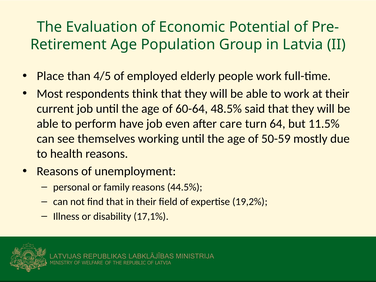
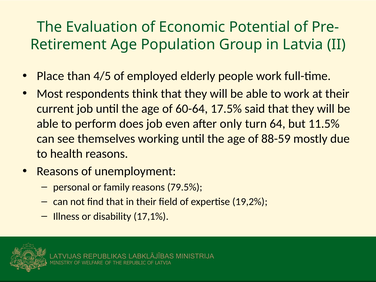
48.5%: 48.5% -> 17.5%
have: have -> does
care: care -> only
50-59: 50-59 -> 88-59
44.5%: 44.5% -> 79.5%
